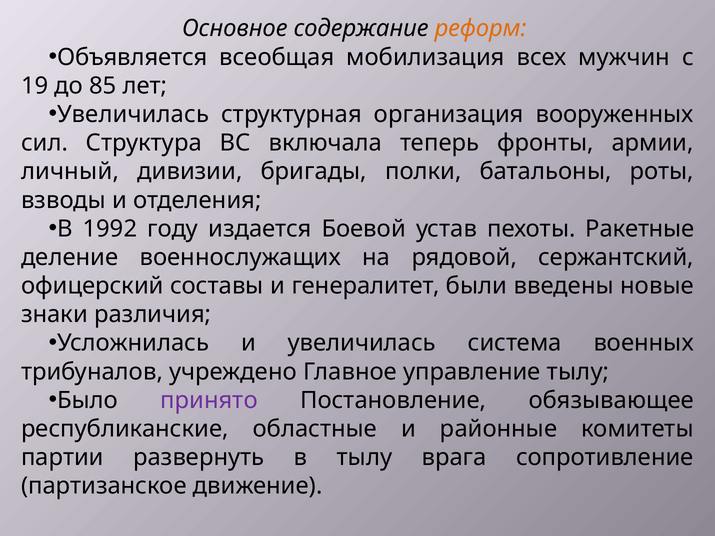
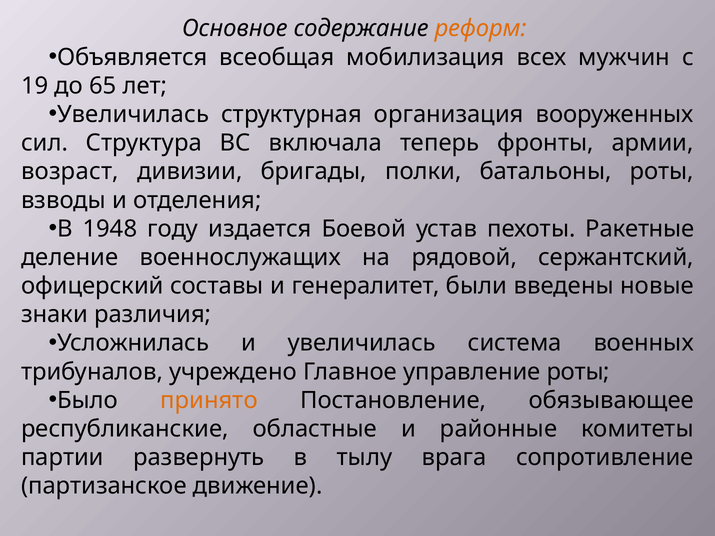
85: 85 -> 65
личный: личный -> возраст
1992: 1992 -> 1948
управление тылу: тылу -> роты
принято colour: purple -> orange
